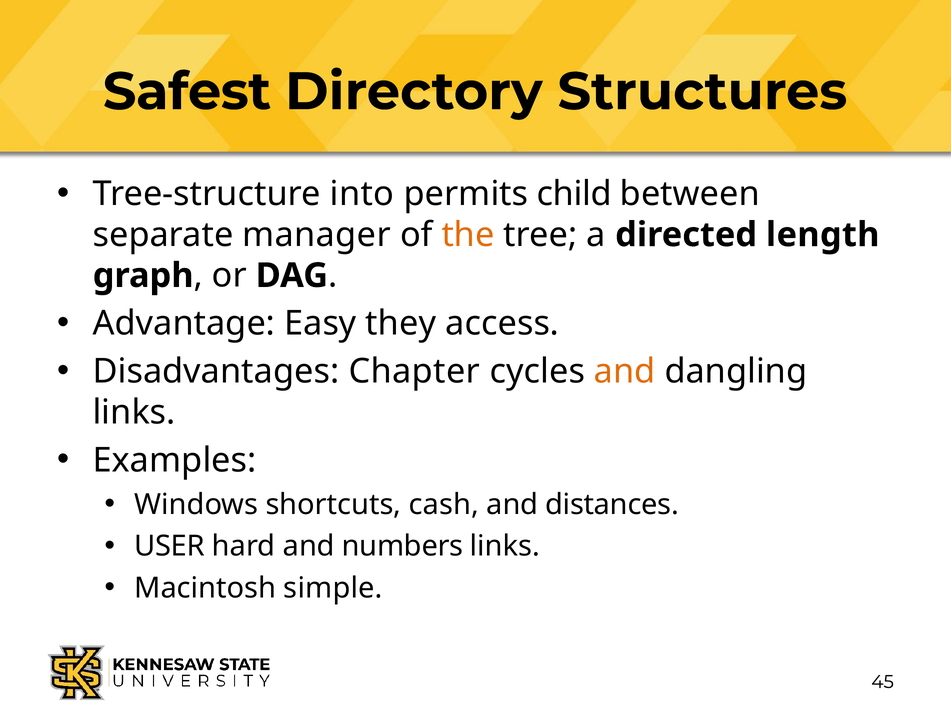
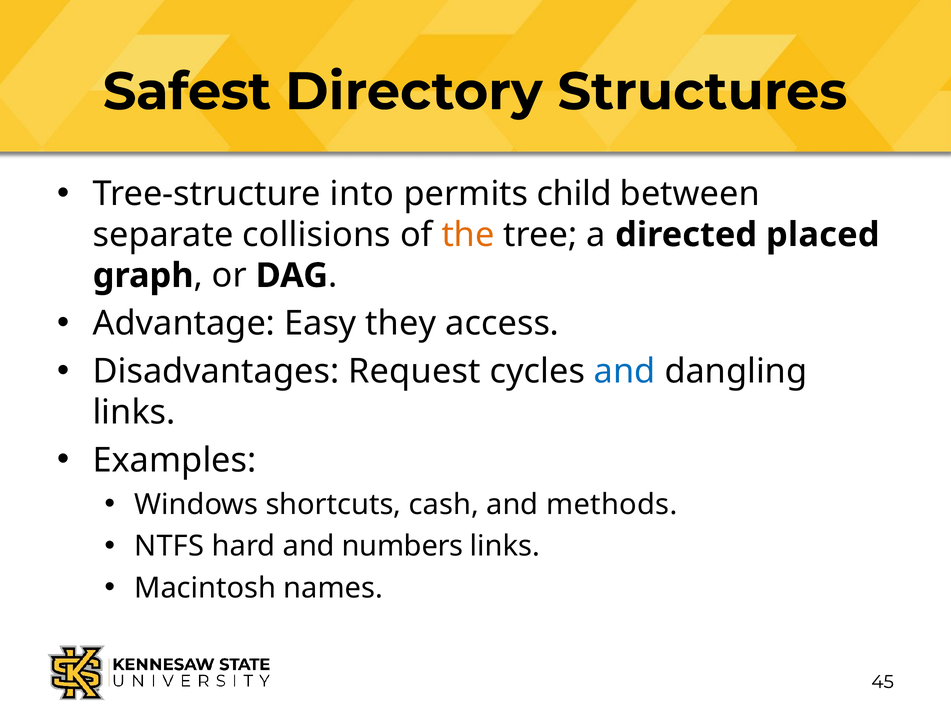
manager: manager -> collisions
length: length -> placed
Chapter: Chapter -> Request
and at (625, 371) colour: orange -> blue
distances: distances -> methods
USER: USER -> NTFS
simple: simple -> names
